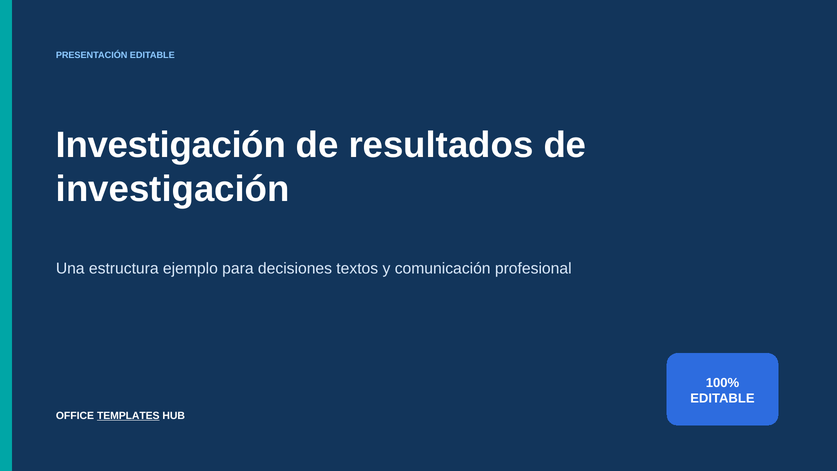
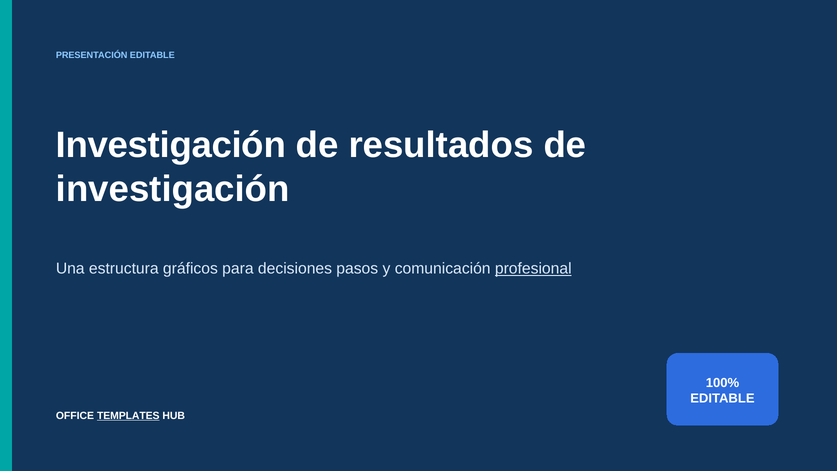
ejemplo: ejemplo -> gráficos
textos: textos -> pasos
profesional underline: none -> present
